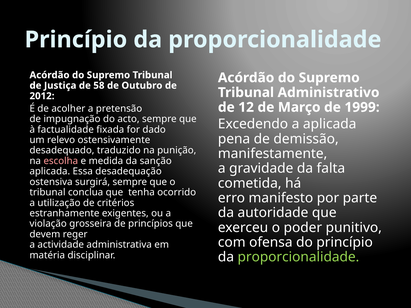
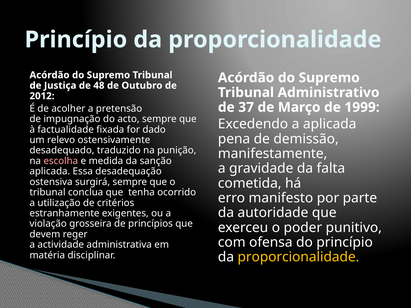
58: 58 -> 48
12: 12 -> 37
proporcionalidade at (298, 257) colour: light green -> yellow
